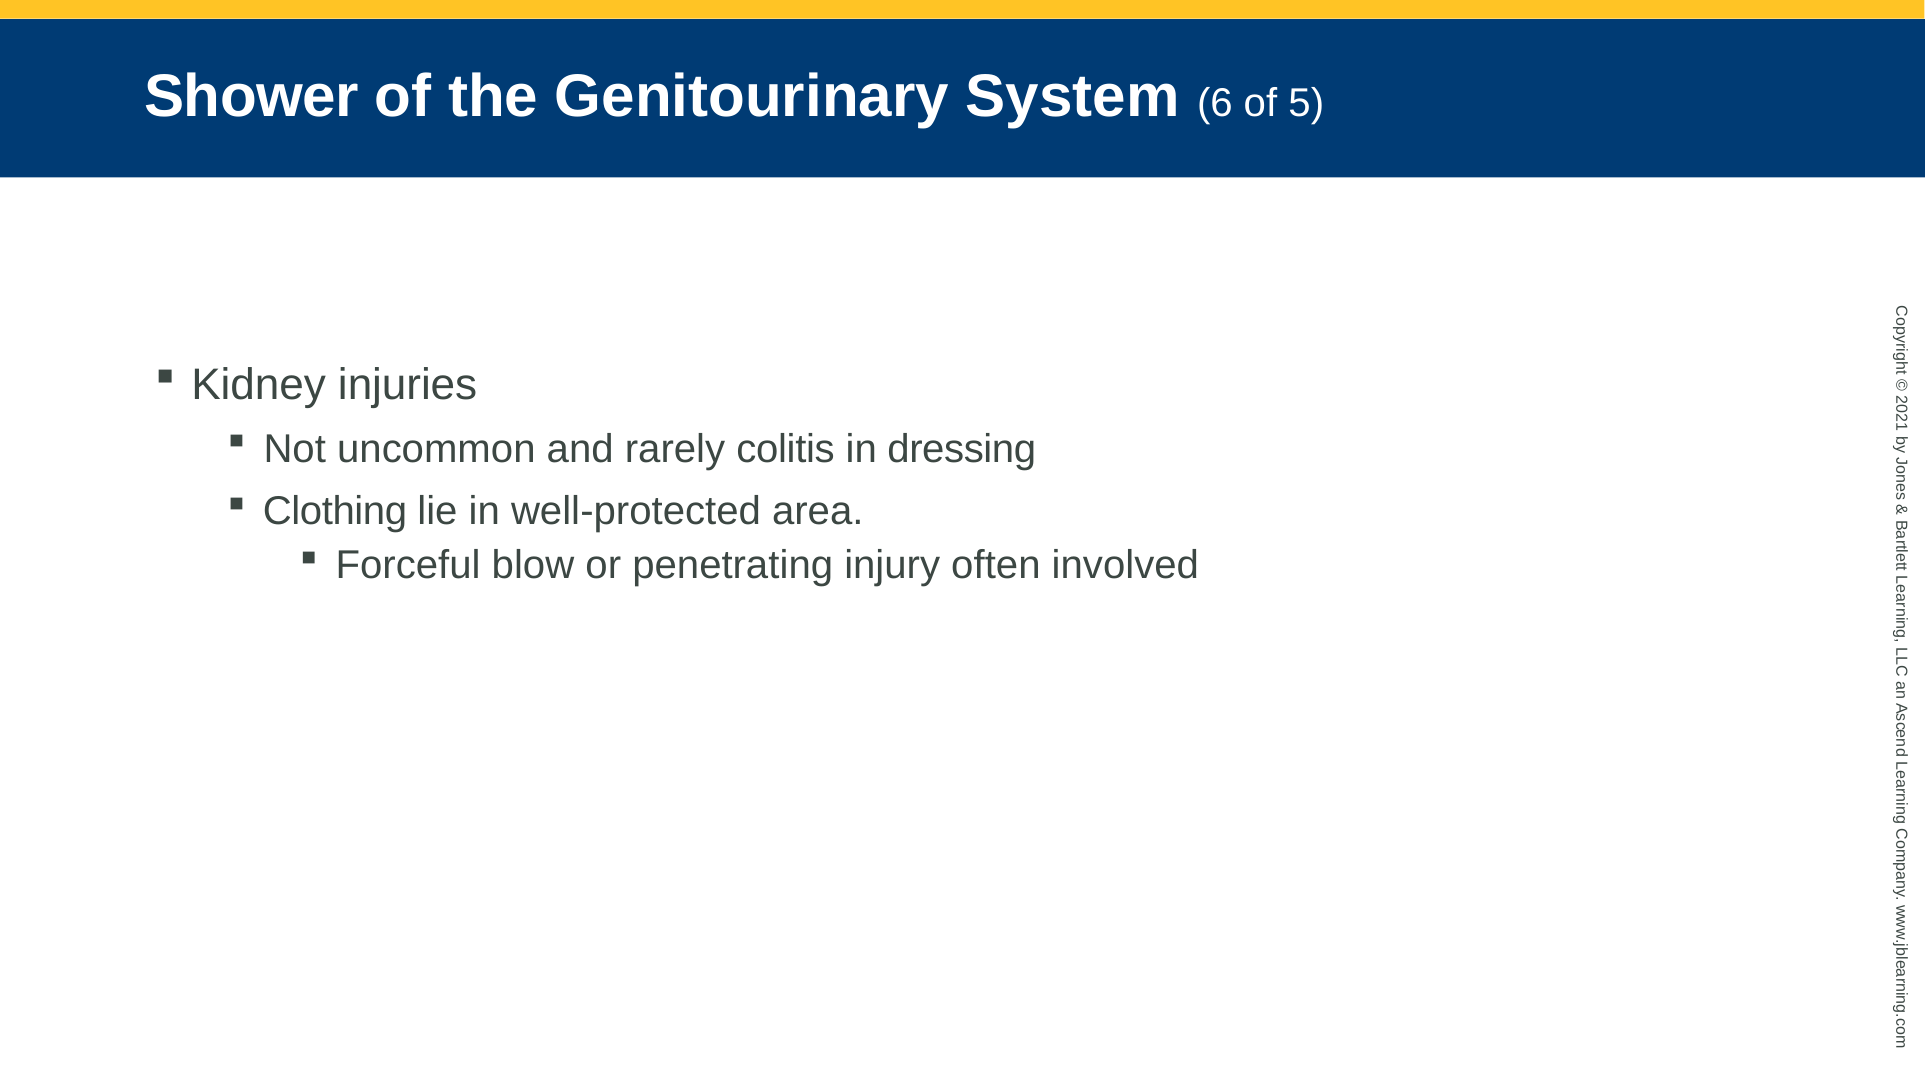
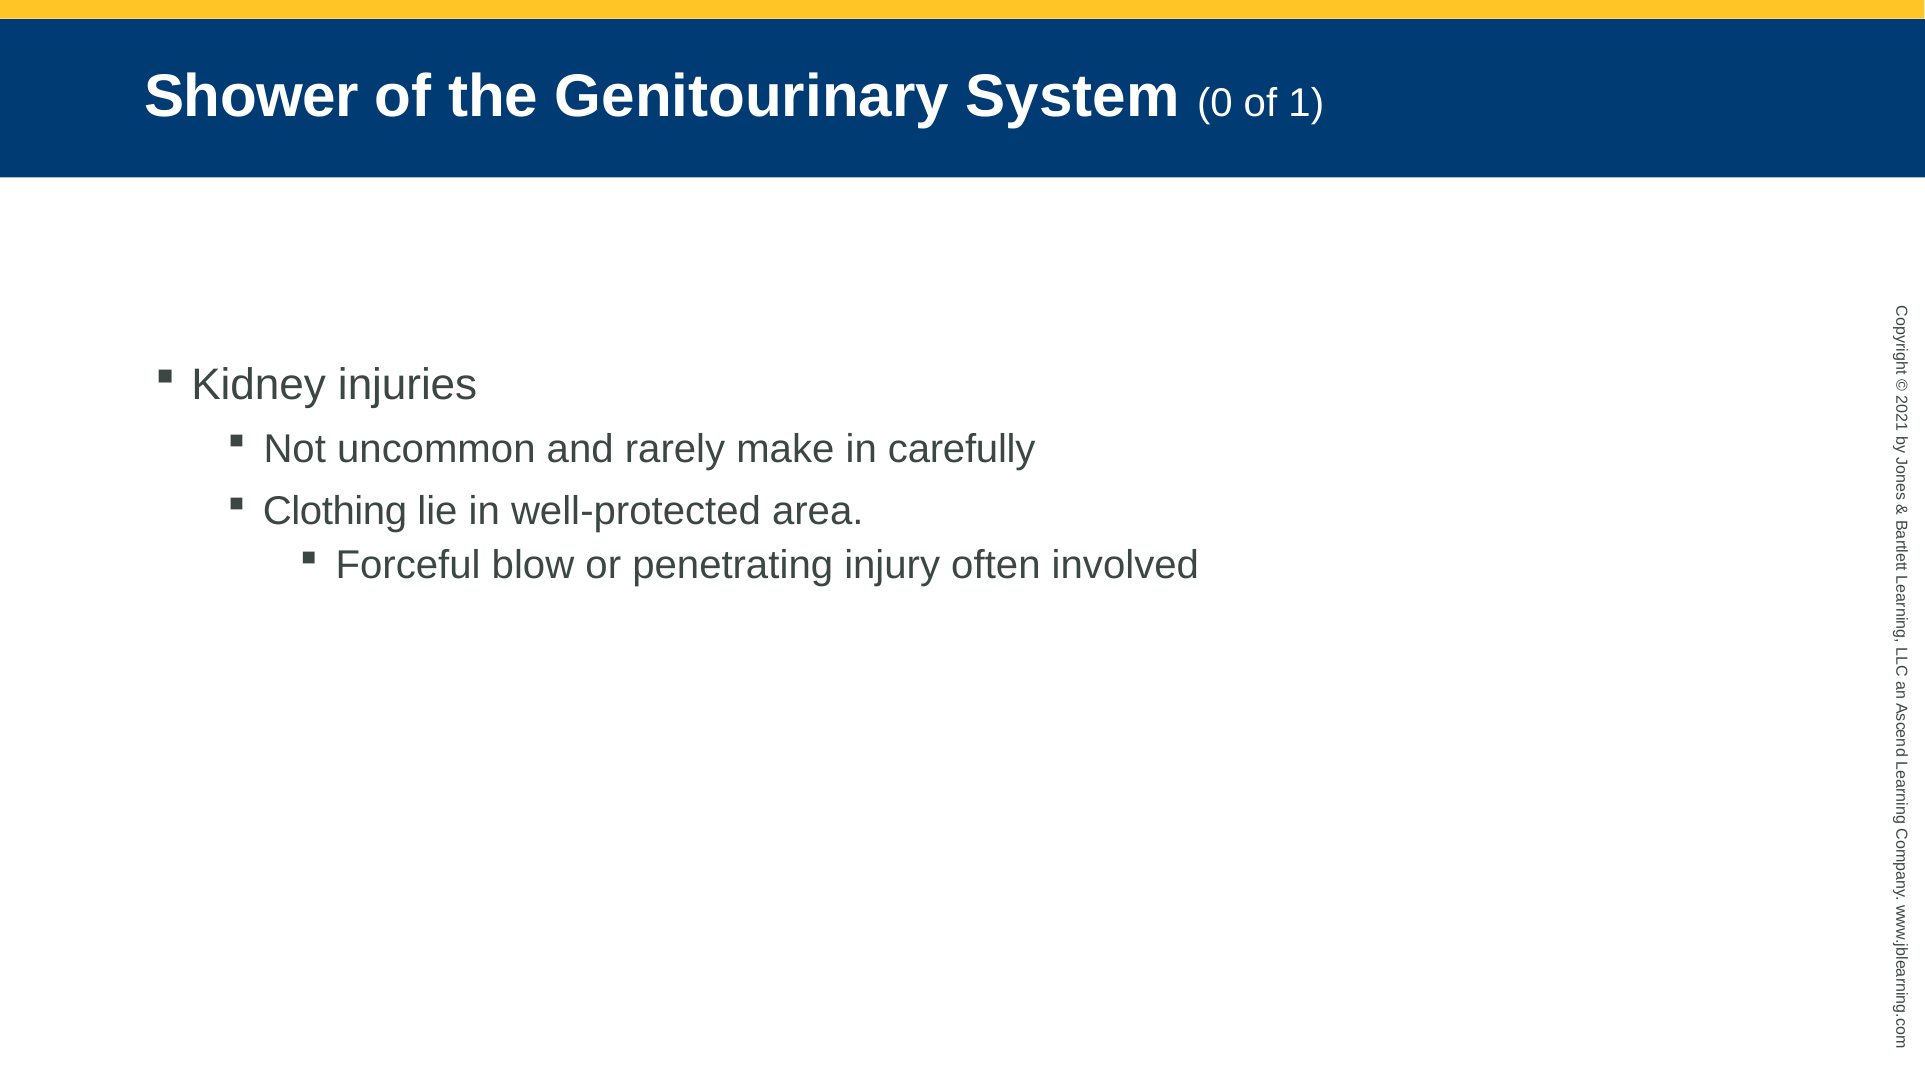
System 6: 6 -> 0
of 5: 5 -> 1
colitis: colitis -> make
dressing: dressing -> carefully
